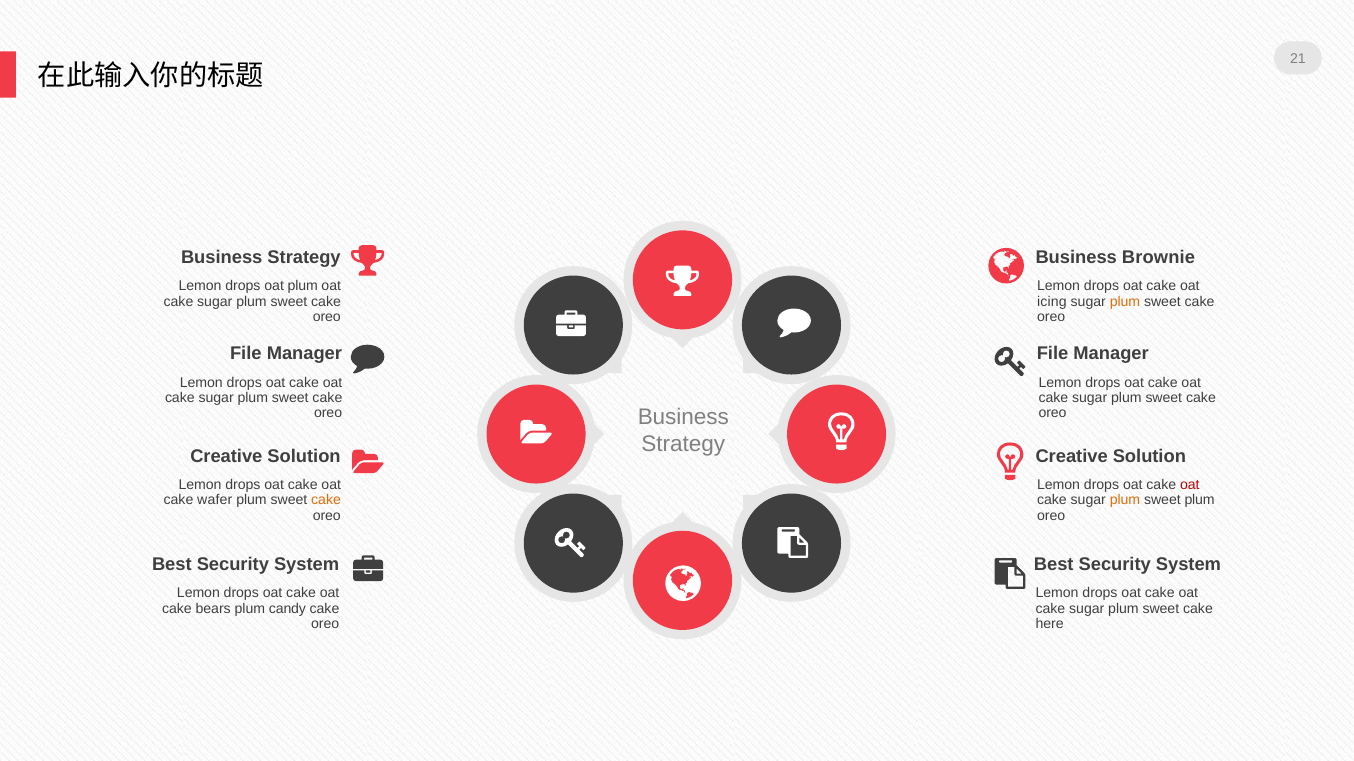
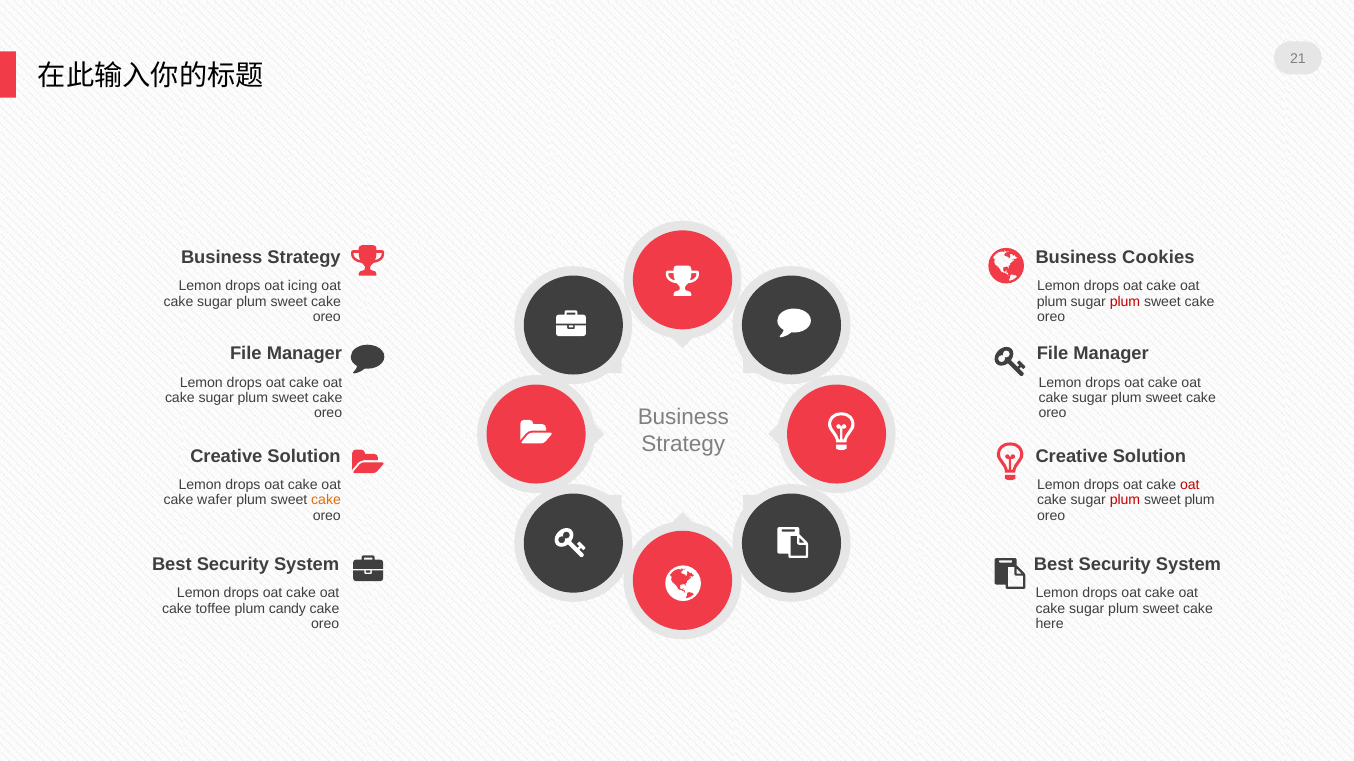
Brownie: Brownie -> Cookies
oat plum: plum -> icing
icing at (1052, 302): icing -> plum
plum at (1125, 302) colour: orange -> red
plum at (1125, 501) colour: orange -> red
bears: bears -> toffee
